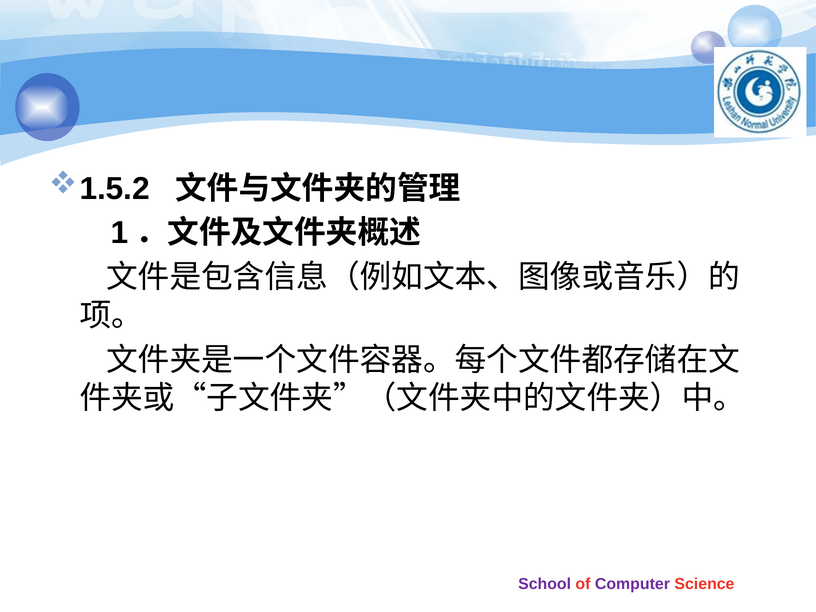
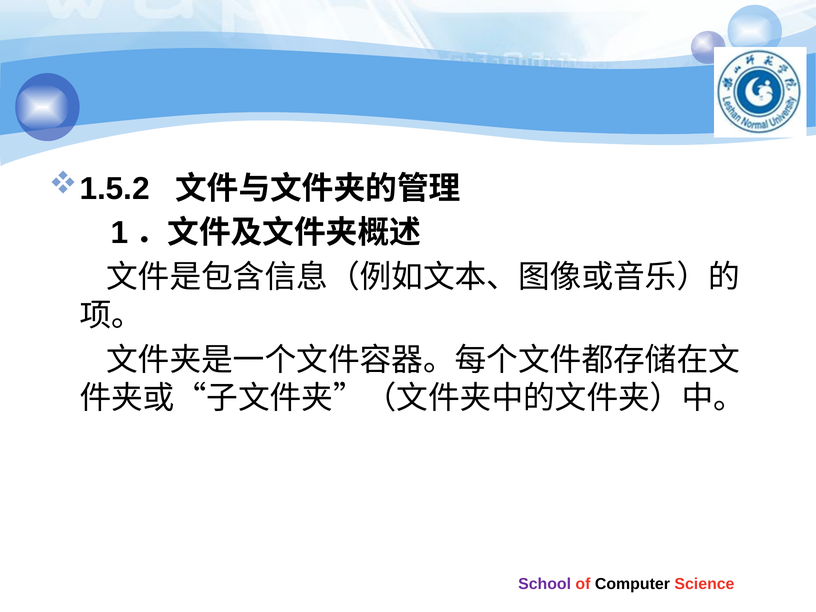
Computer colour: purple -> black
